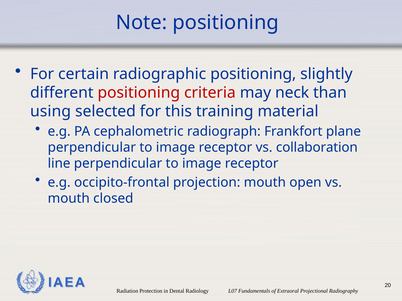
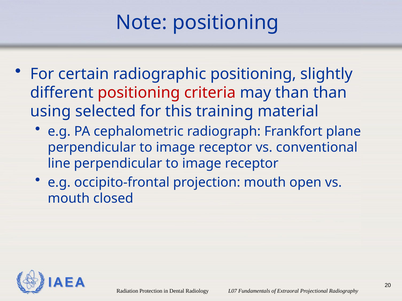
may neck: neck -> than
collaboration: collaboration -> conventional
